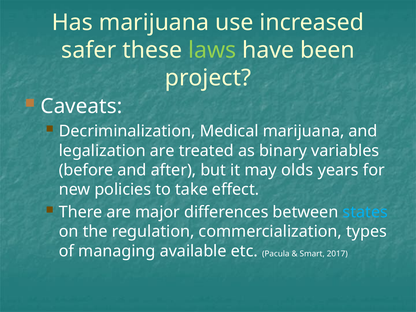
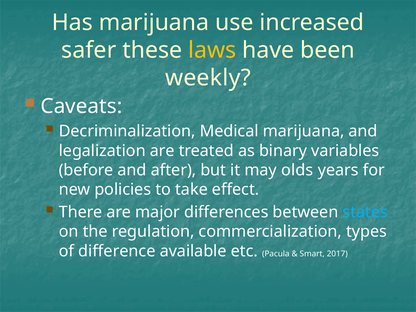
laws colour: light green -> yellow
project: project -> weekly
managing: managing -> difference
